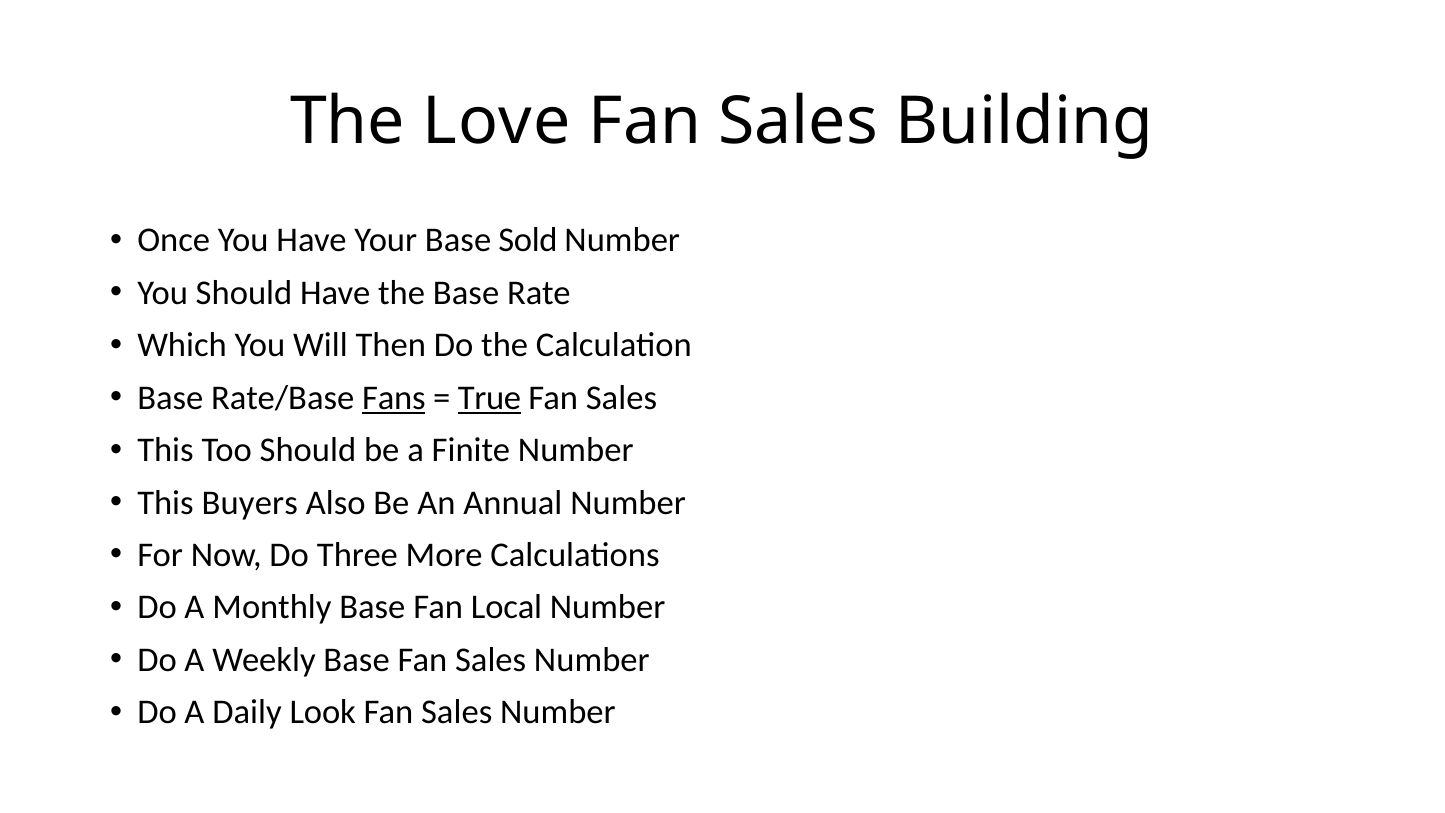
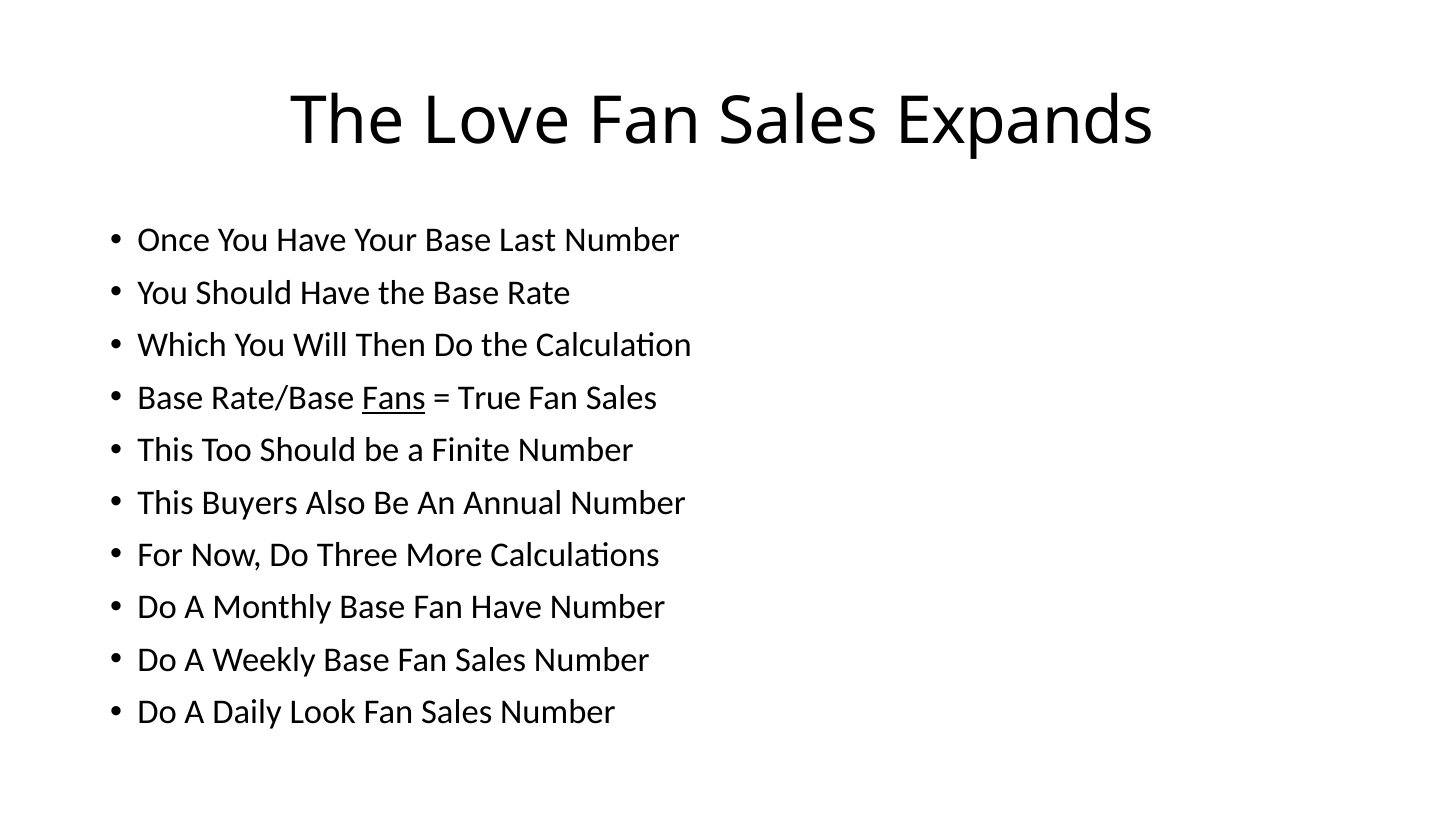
Building: Building -> Expands
Sold: Sold -> Last
True underline: present -> none
Fan Local: Local -> Have
